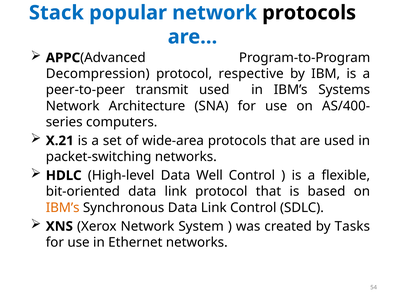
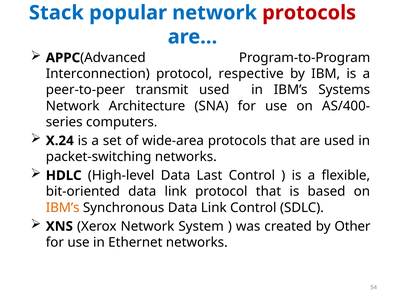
protocols at (309, 13) colour: black -> red
Decompression: Decompression -> Interconnection
X.21: X.21 -> X.24
Well: Well -> Last
Tasks: Tasks -> Other
